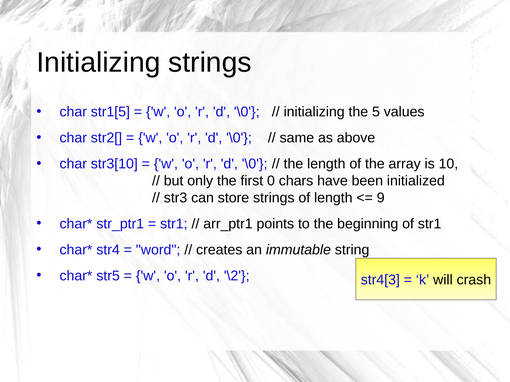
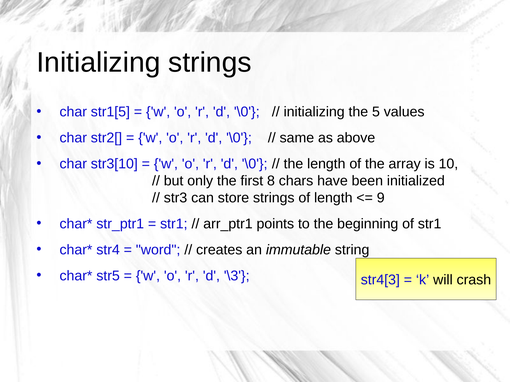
0: 0 -> 8
\2: \2 -> \3
